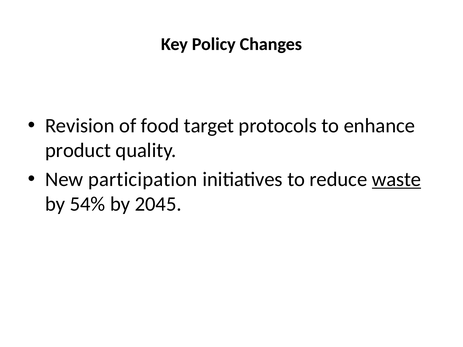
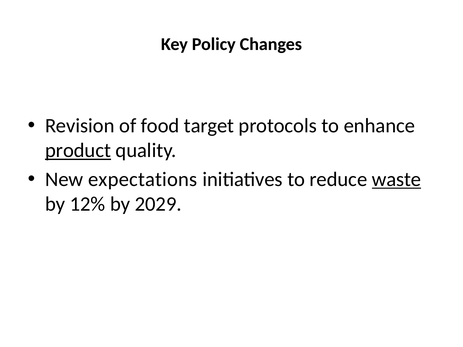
product underline: none -> present
participation: participation -> expectations
54%: 54% -> 12%
2045: 2045 -> 2029
